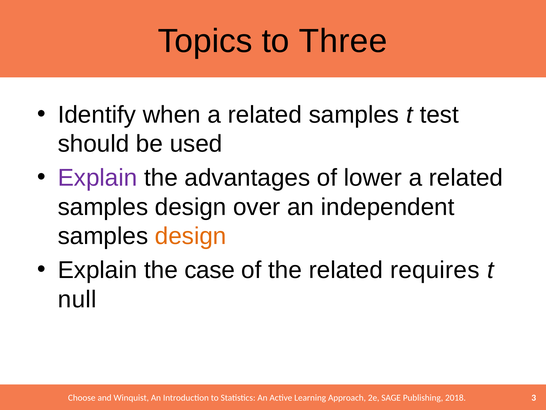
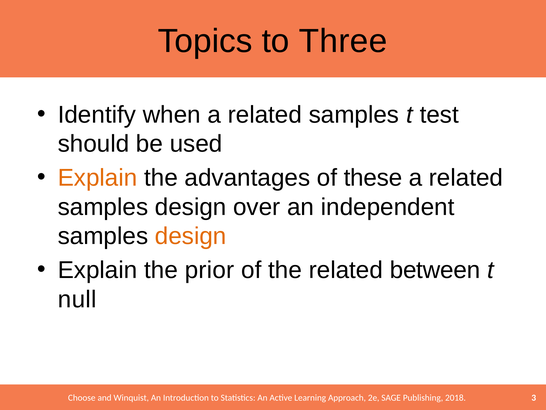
Explain at (98, 178) colour: purple -> orange
lower: lower -> these
case: case -> prior
requires: requires -> between
